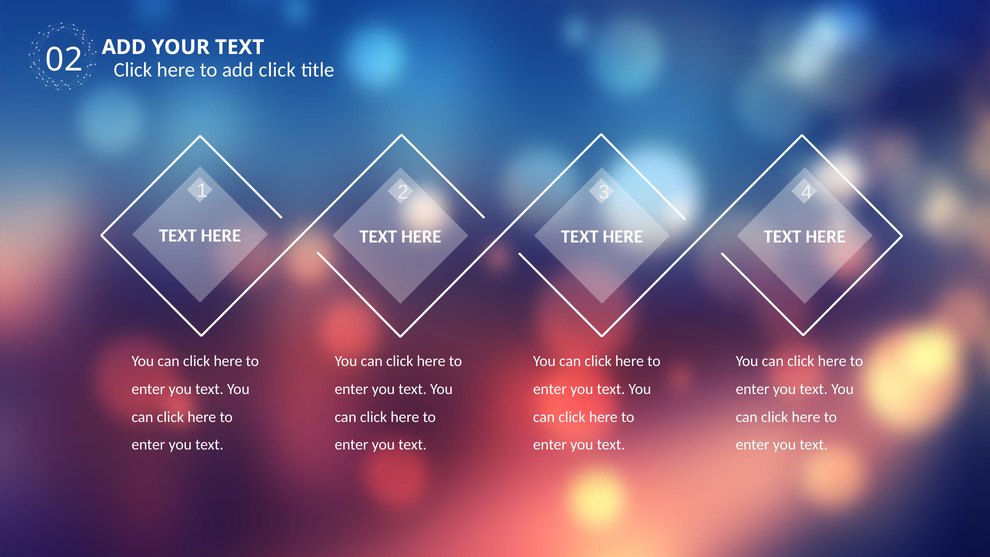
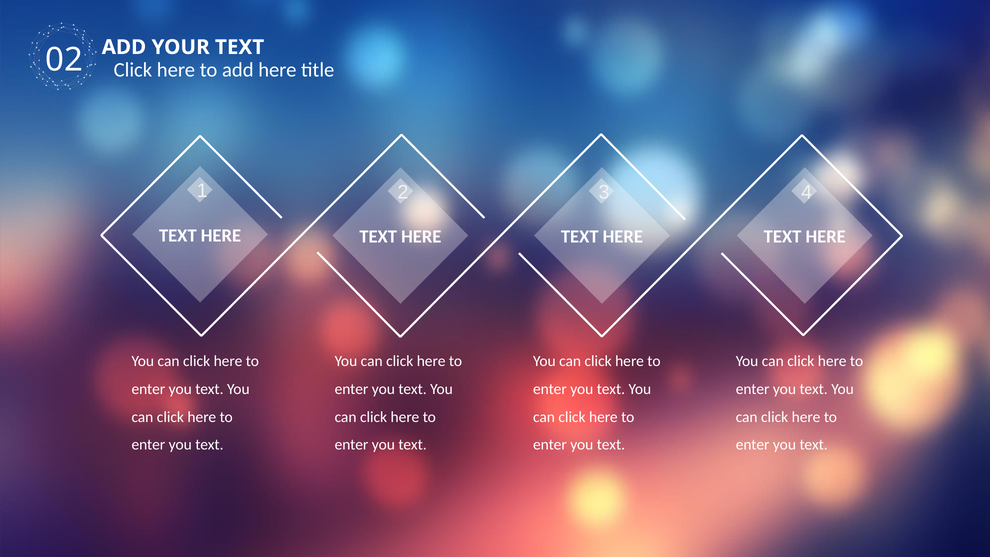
add click: click -> here
